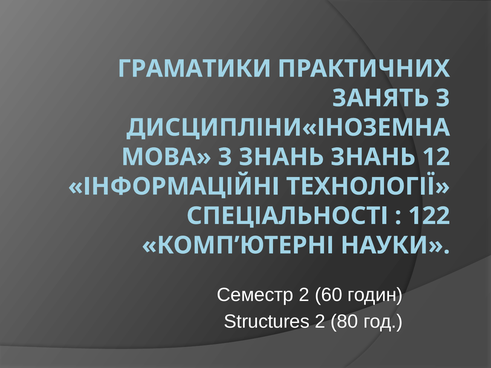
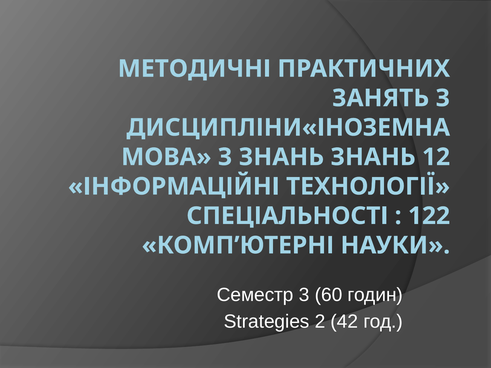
ГРАМАТИКИ: ГРАМАТИКИ -> МЕТОДИЧНІ
Семестр 2: 2 -> 3
Structures: Structures -> Strategies
80: 80 -> 42
